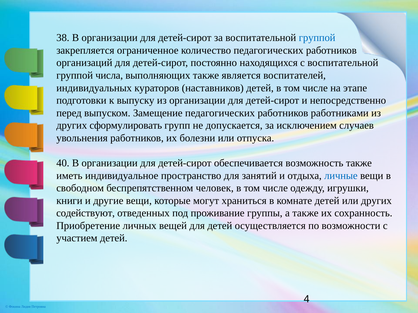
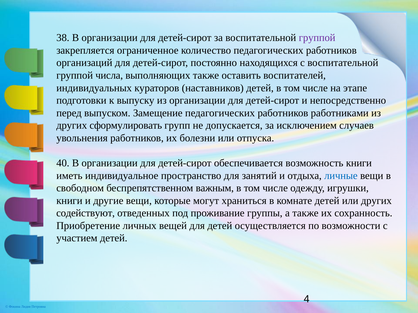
группой at (317, 38) colour: blue -> purple
является: является -> оставить
возможность также: также -> книги
человек: человек -> важным
